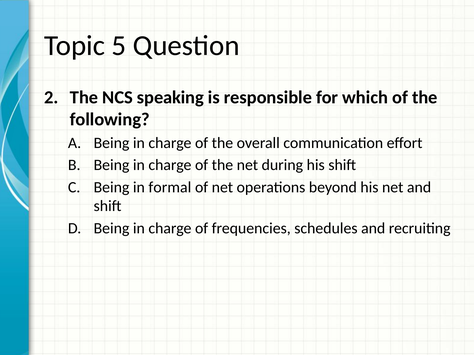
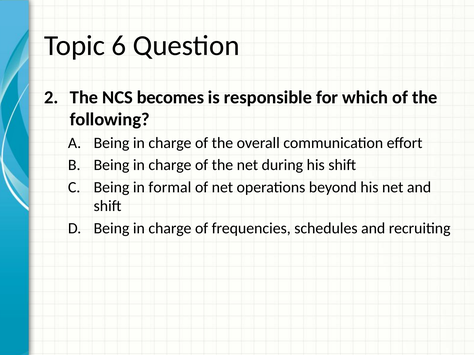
5: 5 -> 6
speaking: speaking -> becomes
